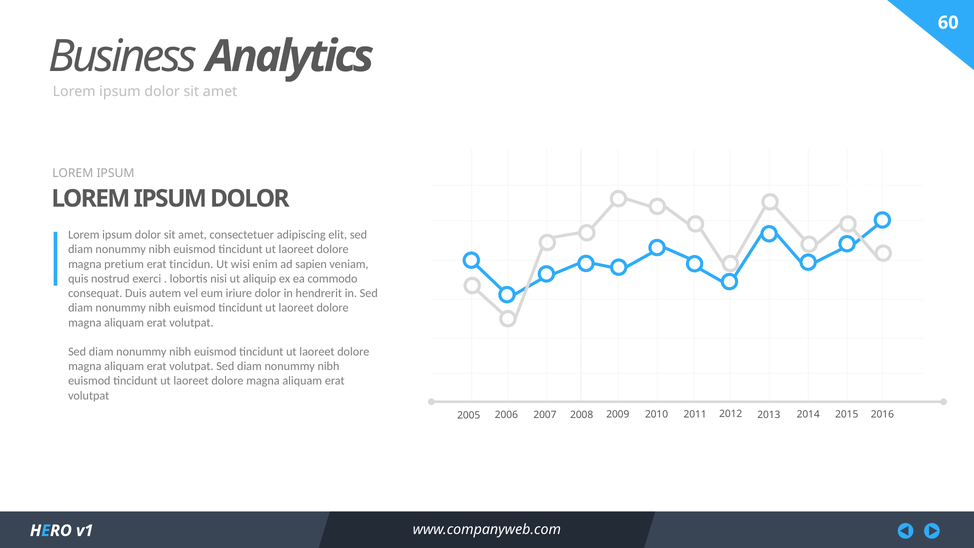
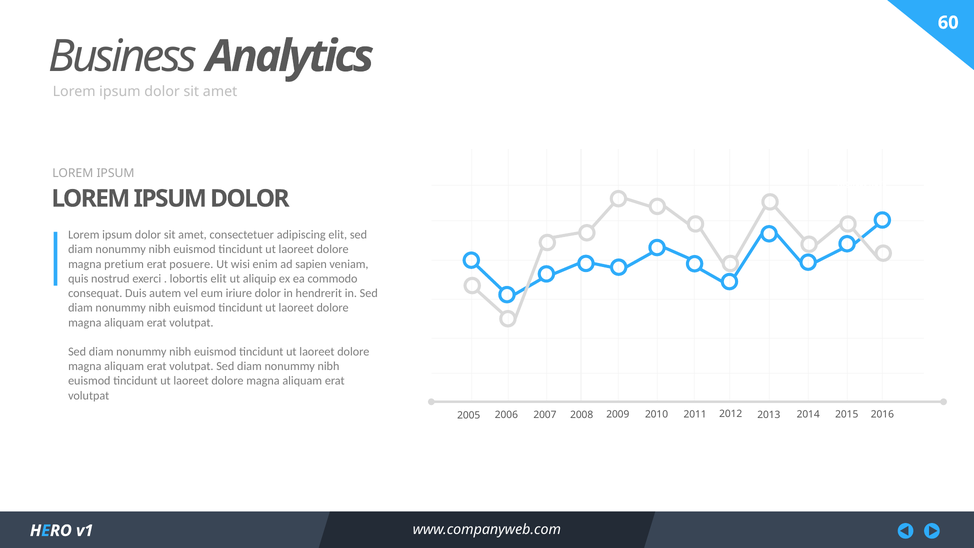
tincidun: tincidun -> posuere
lobortis nisi: nisi -> elit
